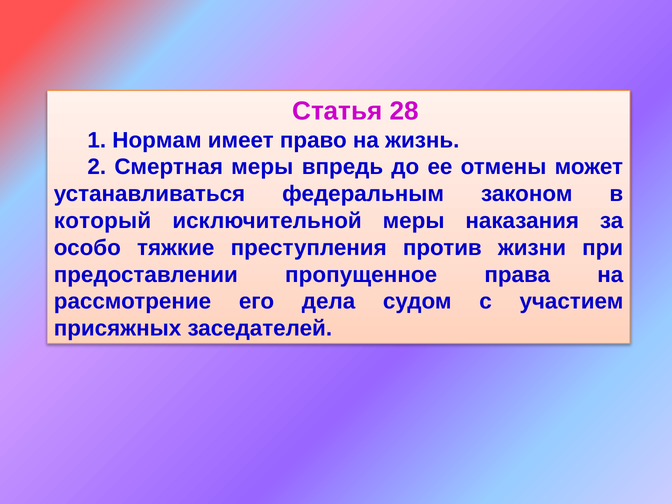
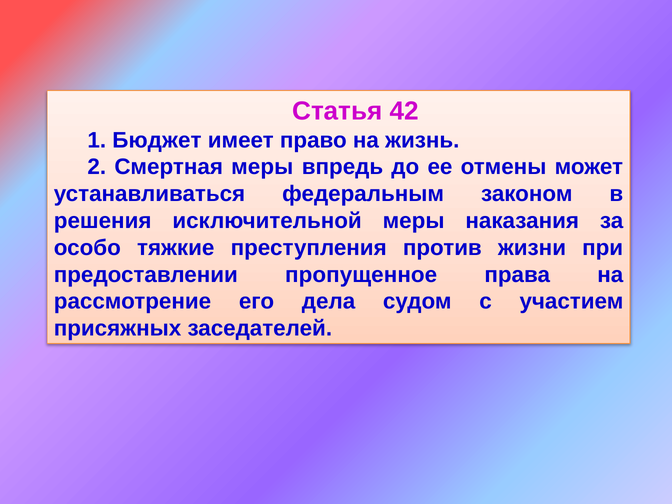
28: 28 -> 42
Нормам: Нормам -> Бюджет
который: который -> решения
